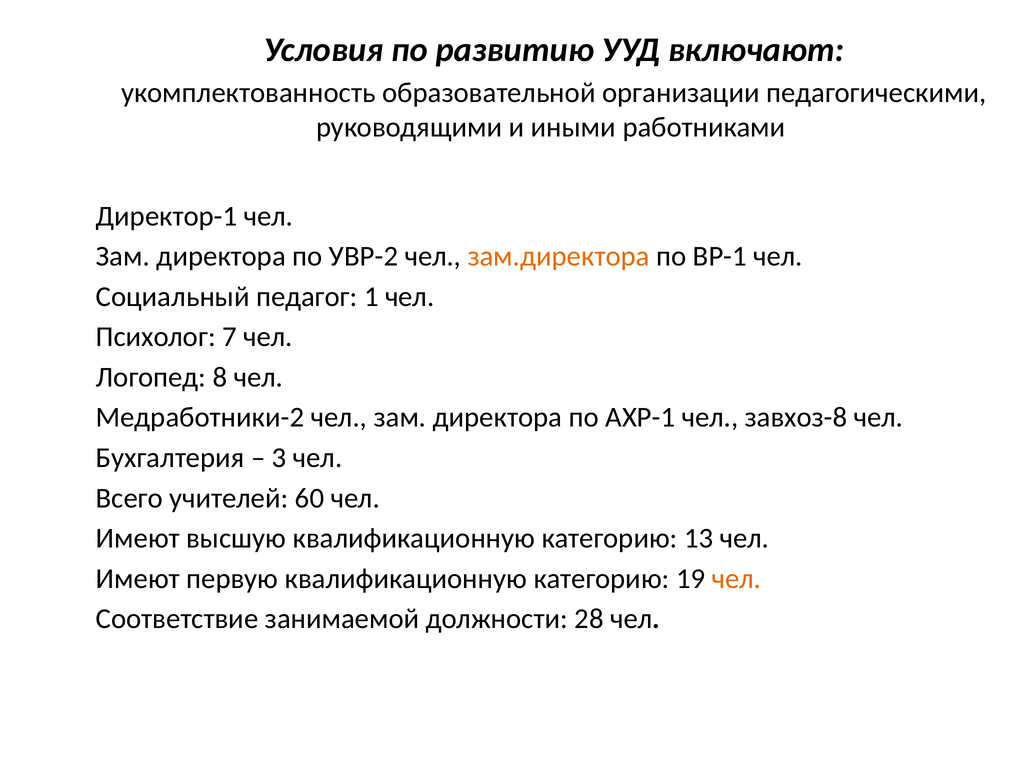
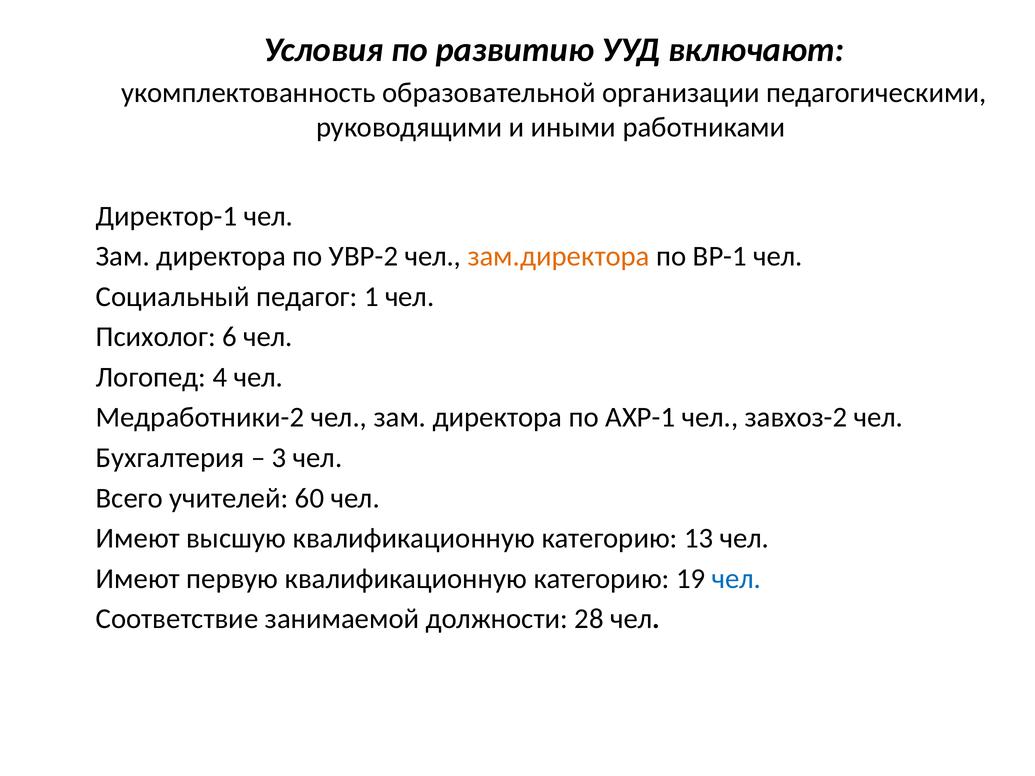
7: 7 -> 6
8: 8 -> 4
завхоз-8: завхоз-8 -> завхоз-2
чел at (736, 579) colour: orange -> blue
